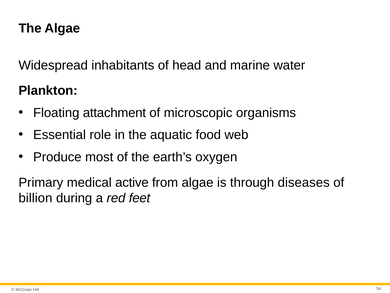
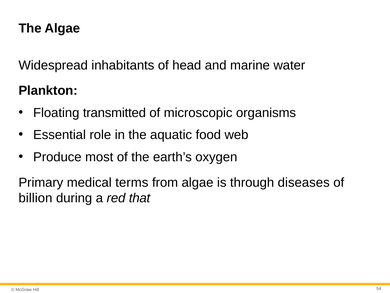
attachment: attachment -> transmitted
active: active -> terms
feet: feet -> that
